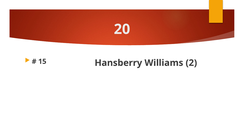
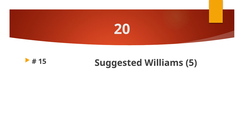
Hansberry: Hansberry -> Suggested
2: 2 -> 5
